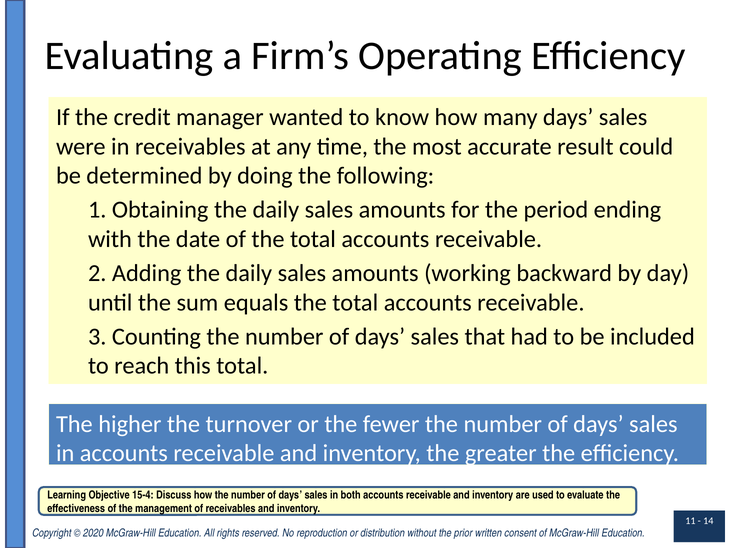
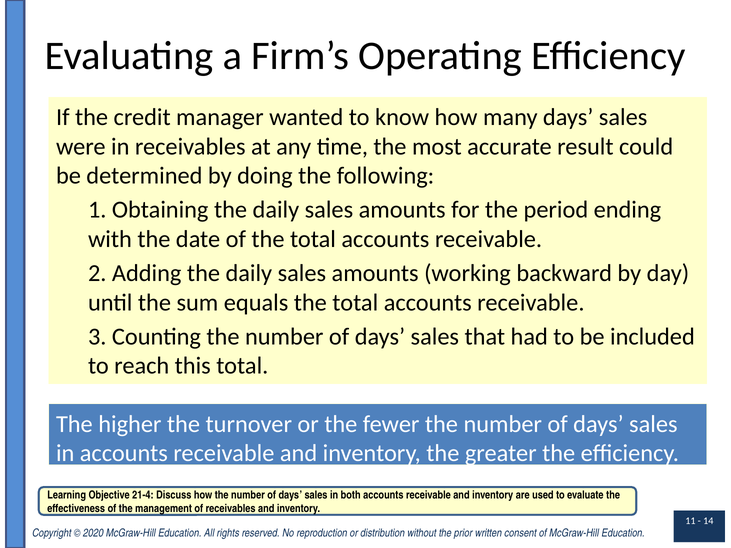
15-4: 15-4 -> 21-4
